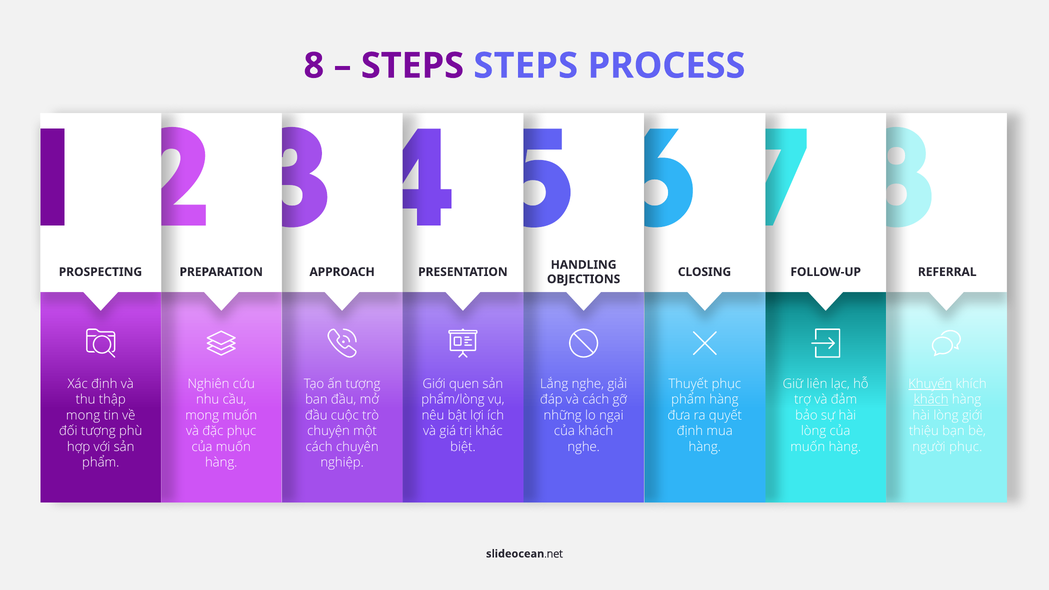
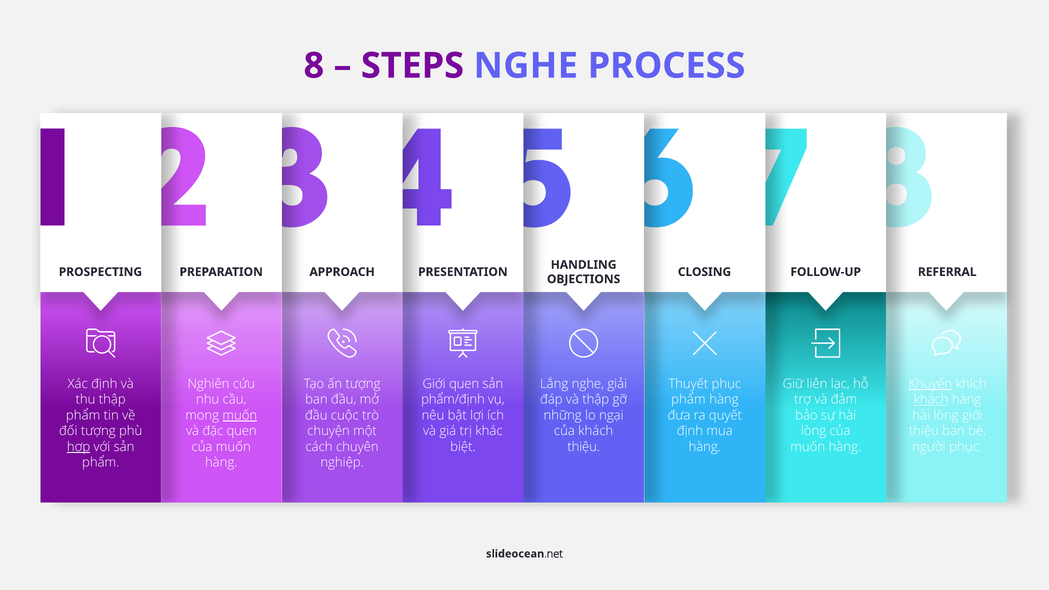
STEPS STEPS: STEPS -> NGHE
phẩm/lòng: phẩm/lòng -> phẩm/định
và cách: cách -> thập
mong at (83, 415): mong -> phẩm
muốn at (240, 415) underline: none -> present
đặc phục: phục -> quen
hợp underline: none -> present
nghe at (584, 447): nghe -> thiệu
